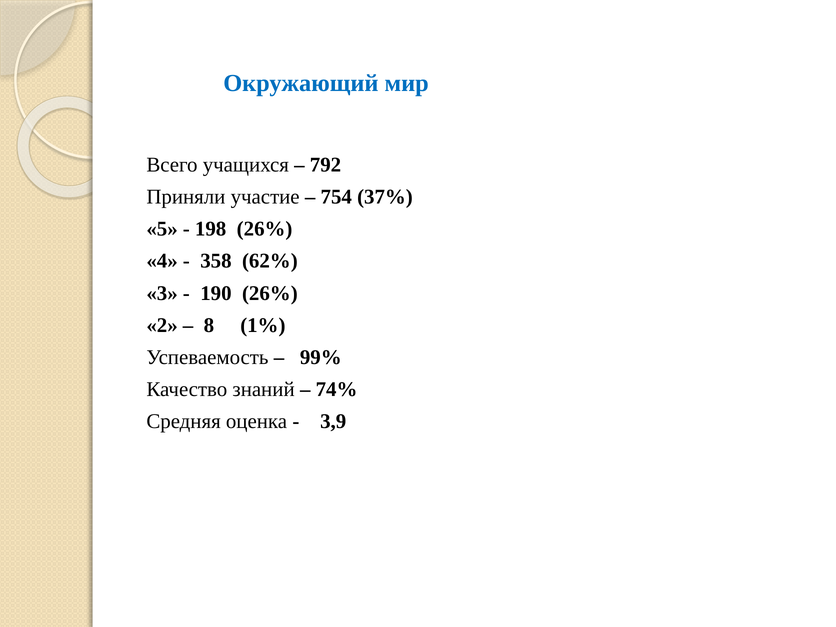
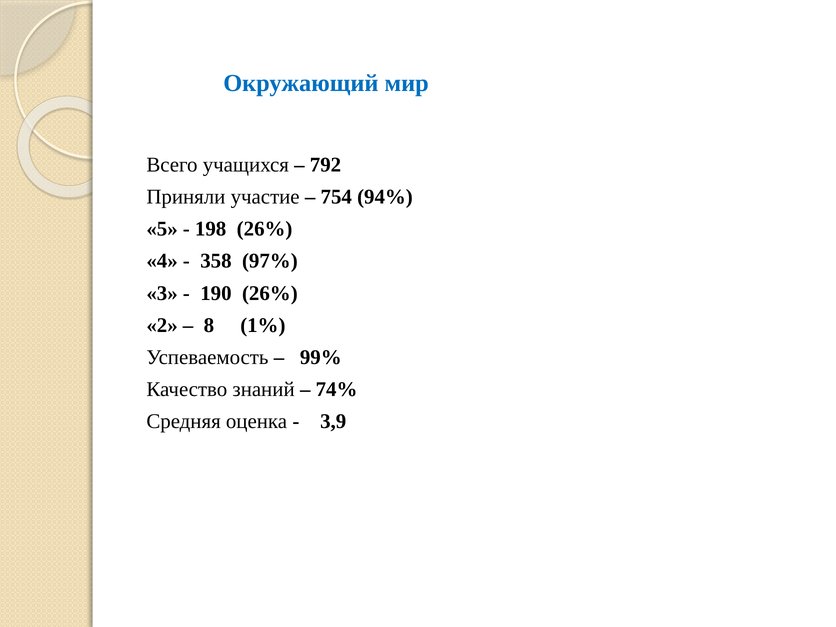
37%: 37% -> 94%
62%: 62% -> 97%
